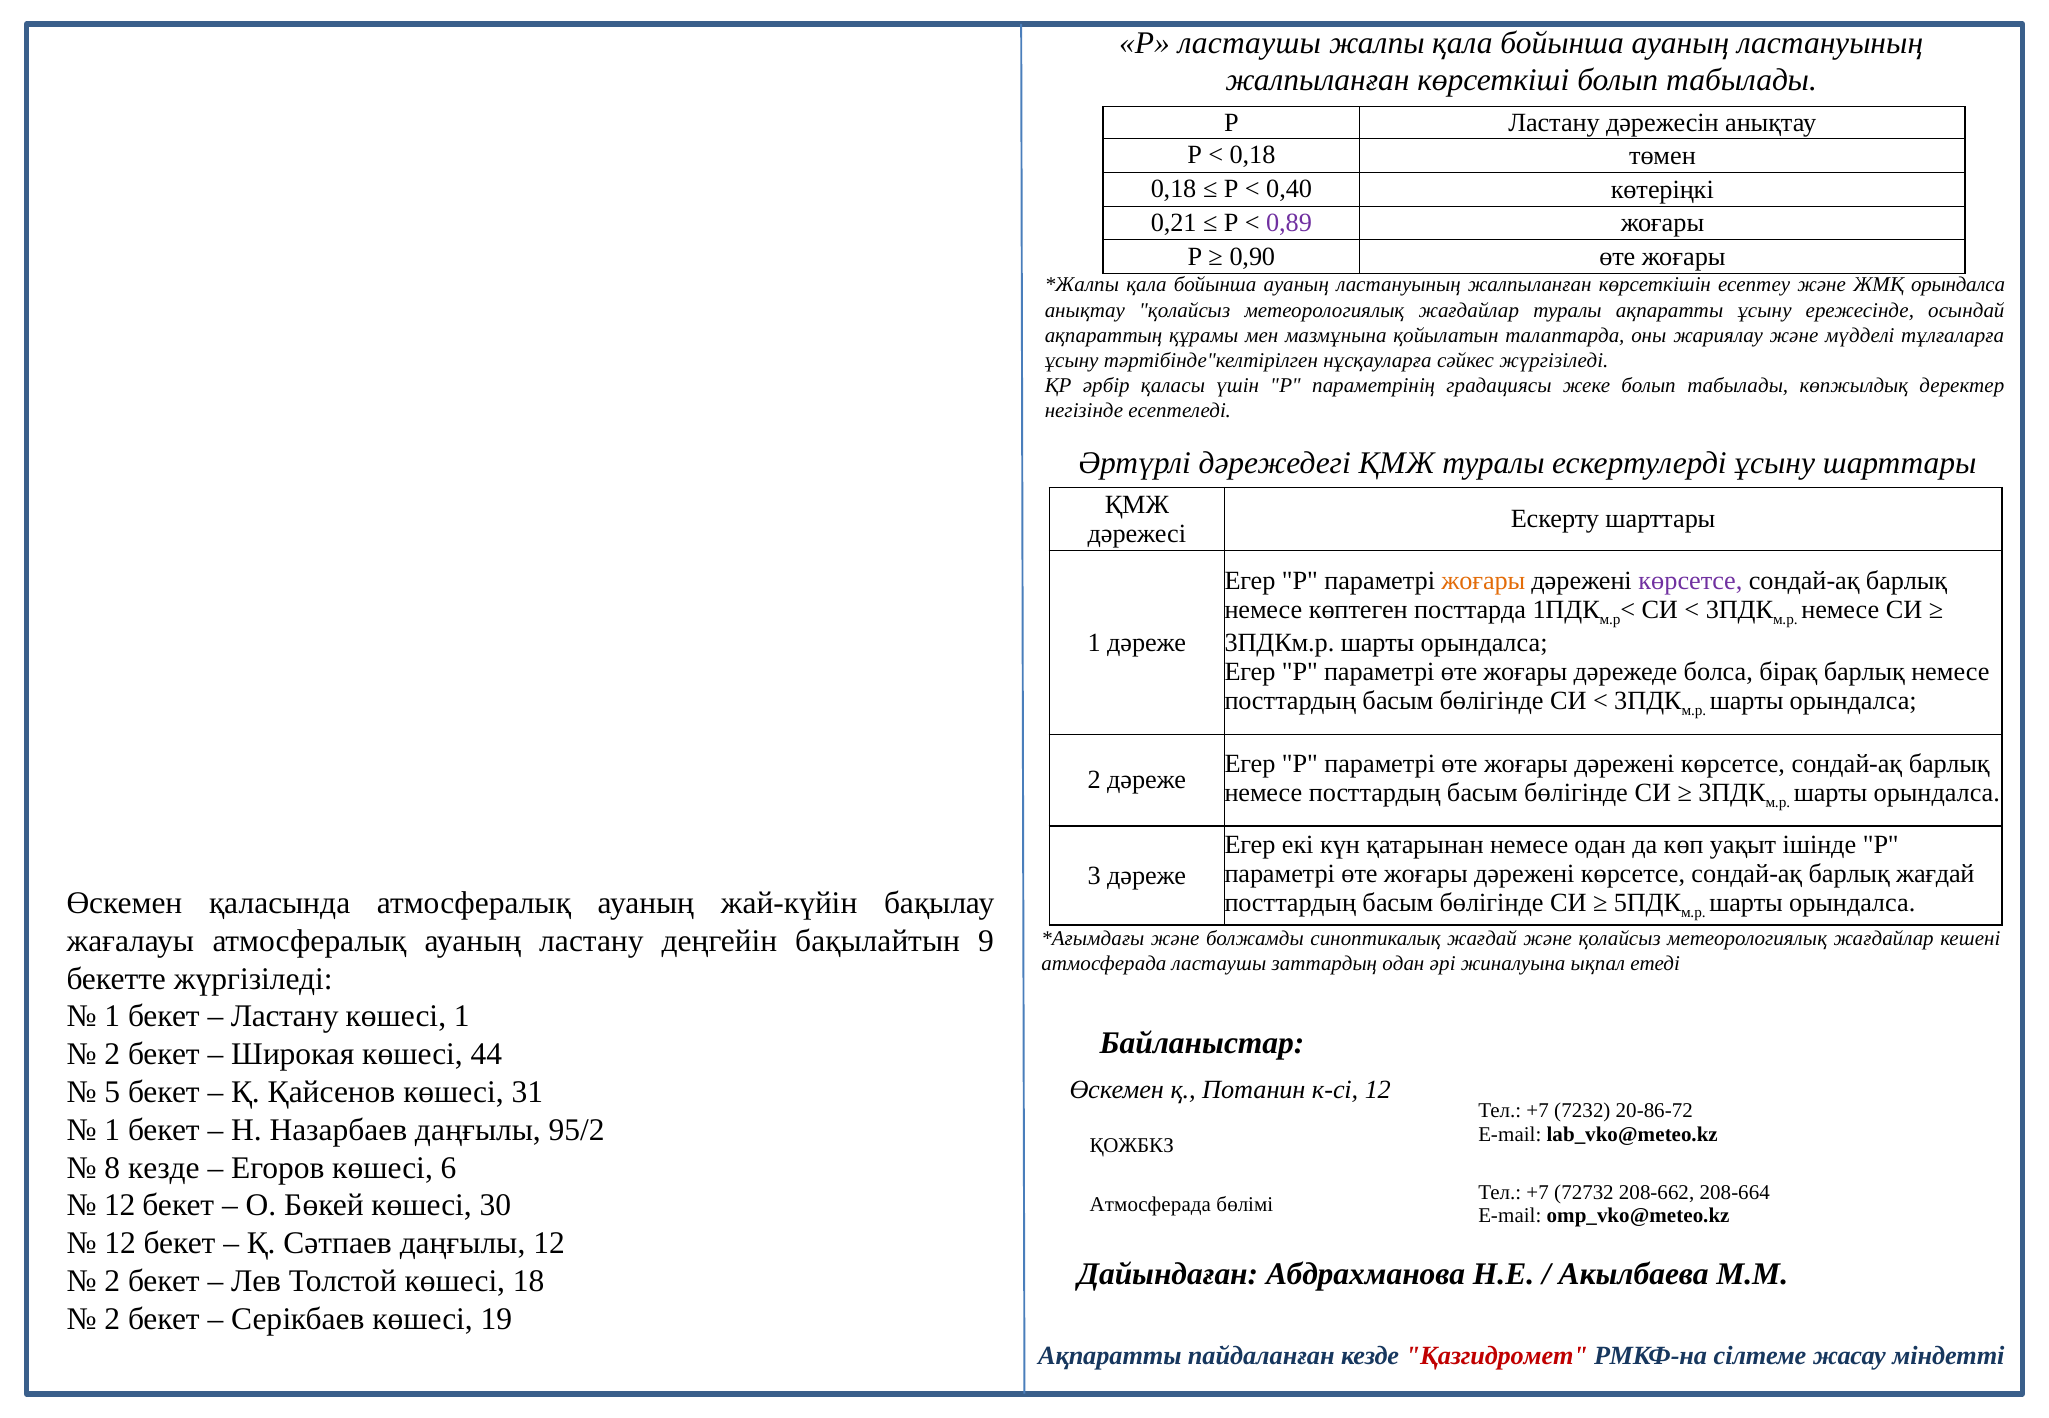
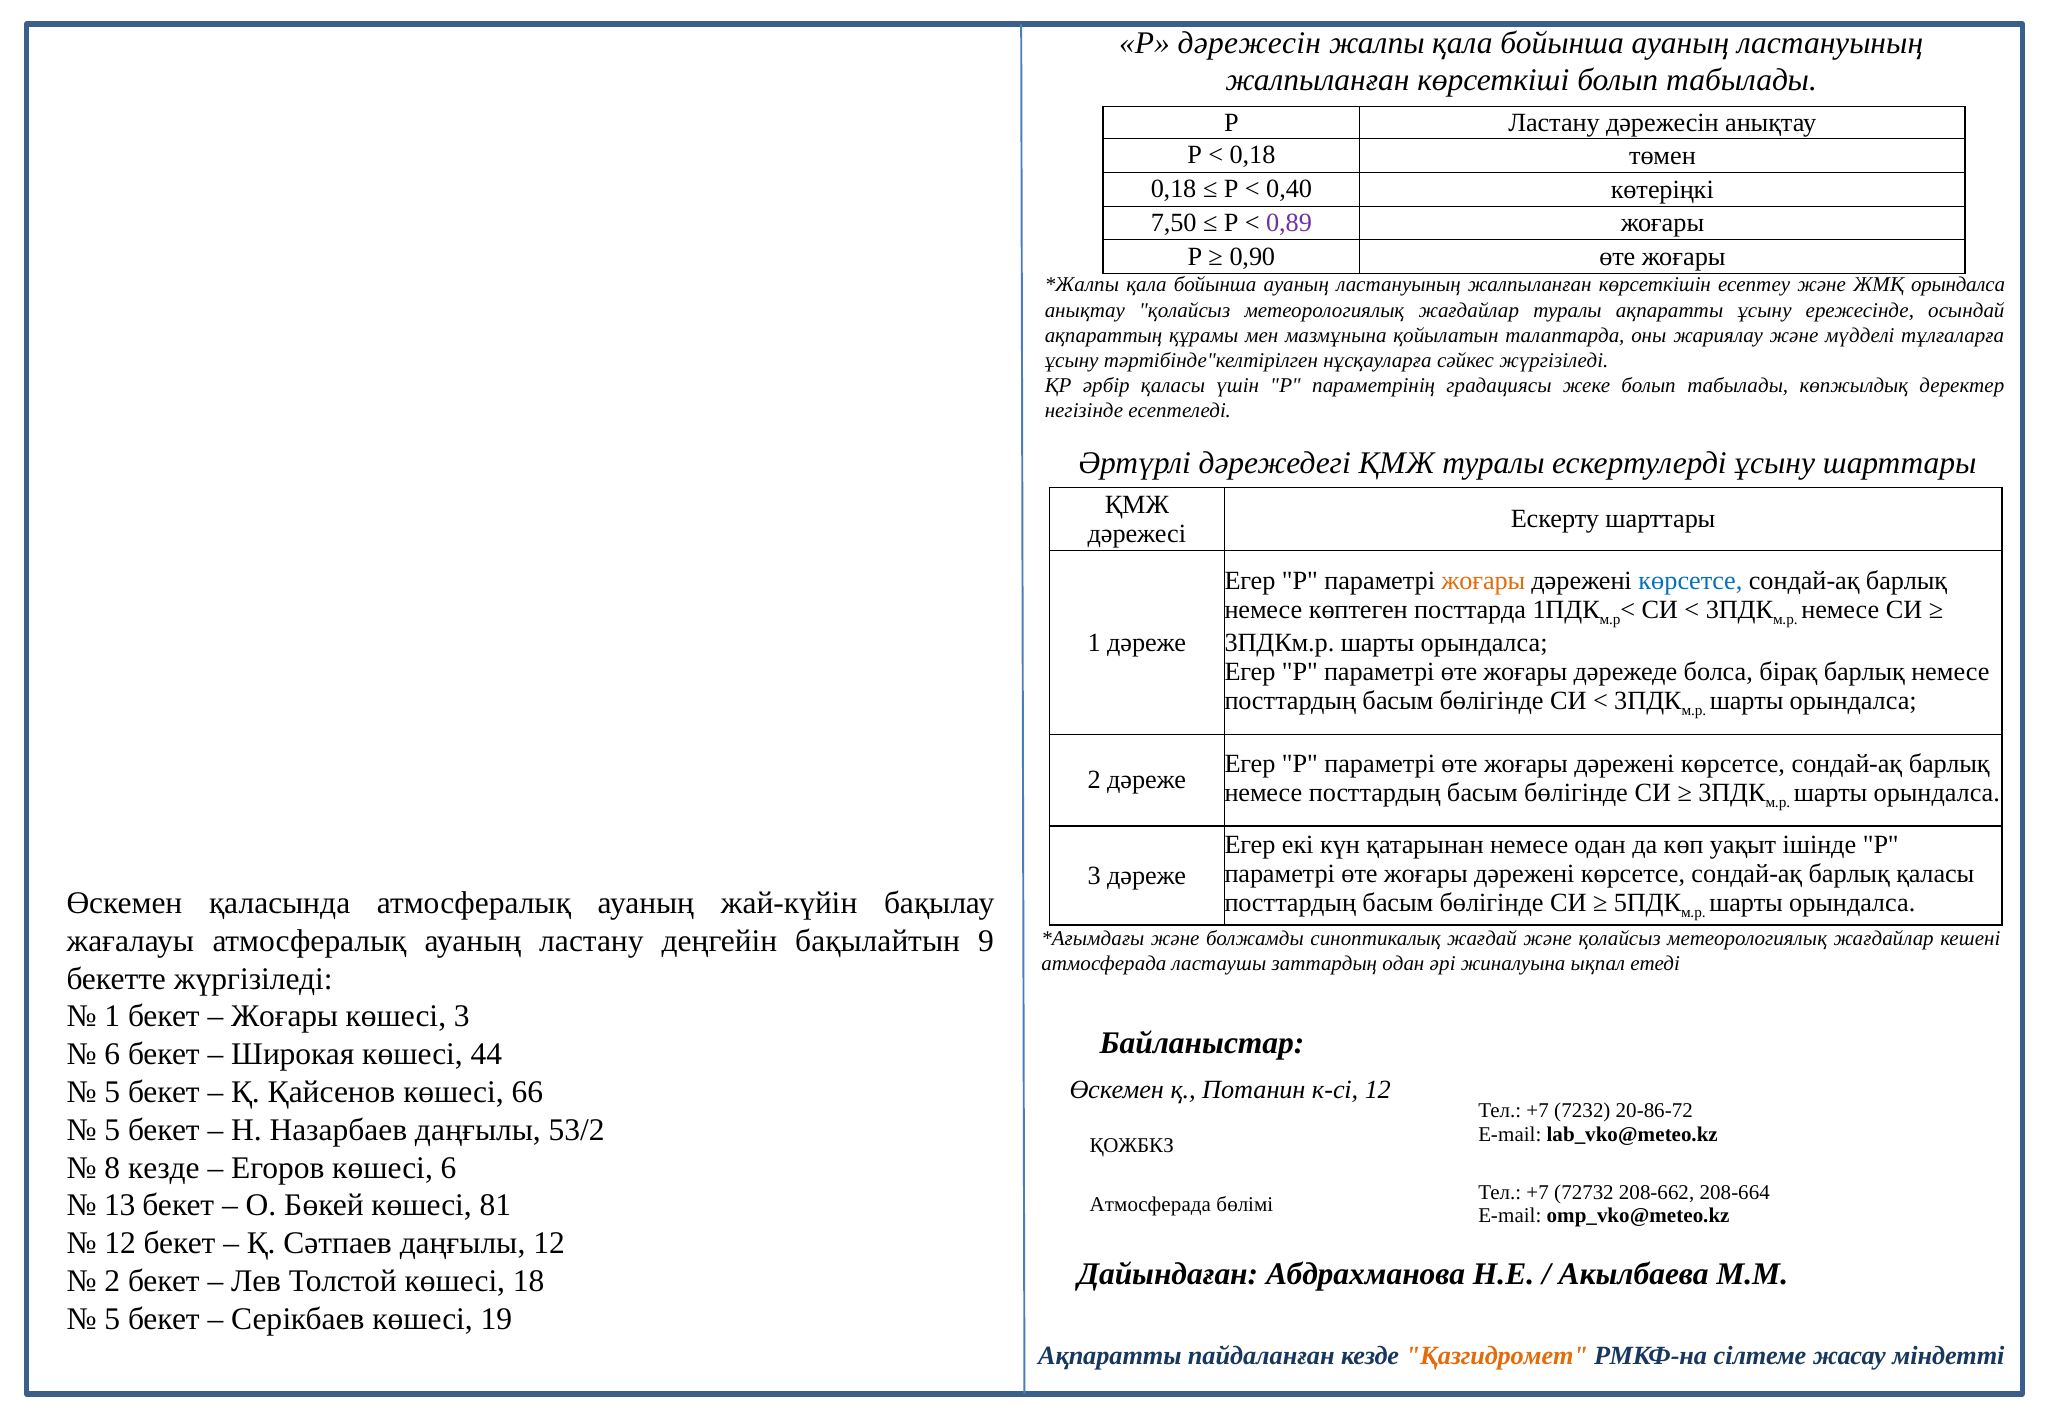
Р ластаушы: ластаушы -> дәрежесін
0,21: 0,21 -> 7,50
көрсетсе at (1690, 581) colour: purple -> blue
барлық жағдай: жағдай -> қаласы
Ластану at (285, 1017): Ластану -> Жоғары
көшесі 1: 1 -> 3
2 at (112, 1055): 2 -> 6
31: 31 -> 66
1 at (112, 1130): 1 -> 5
95/2: 95/2 -> 53/2
12 at (120, 1206): 12 -> 13
30: 30 -> 81
2 at (112, 1320): 2 -> 5
Қазгидромет colour: red -> orange
